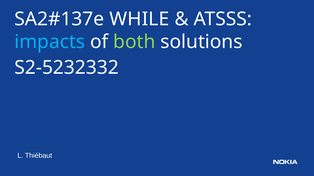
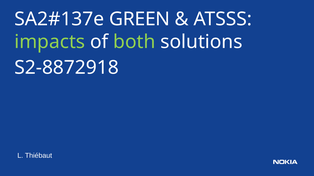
WHILE: WHILE -> GREEN
impacts colour: light blue -> light green
S2-5232332: S2-5232332 -> S2-8872918
